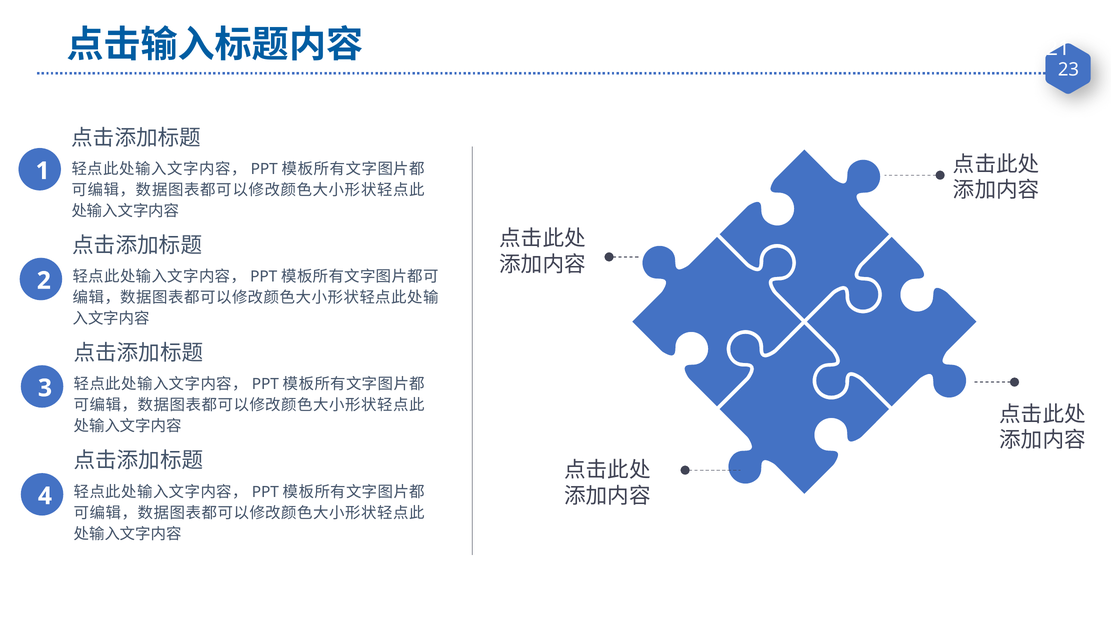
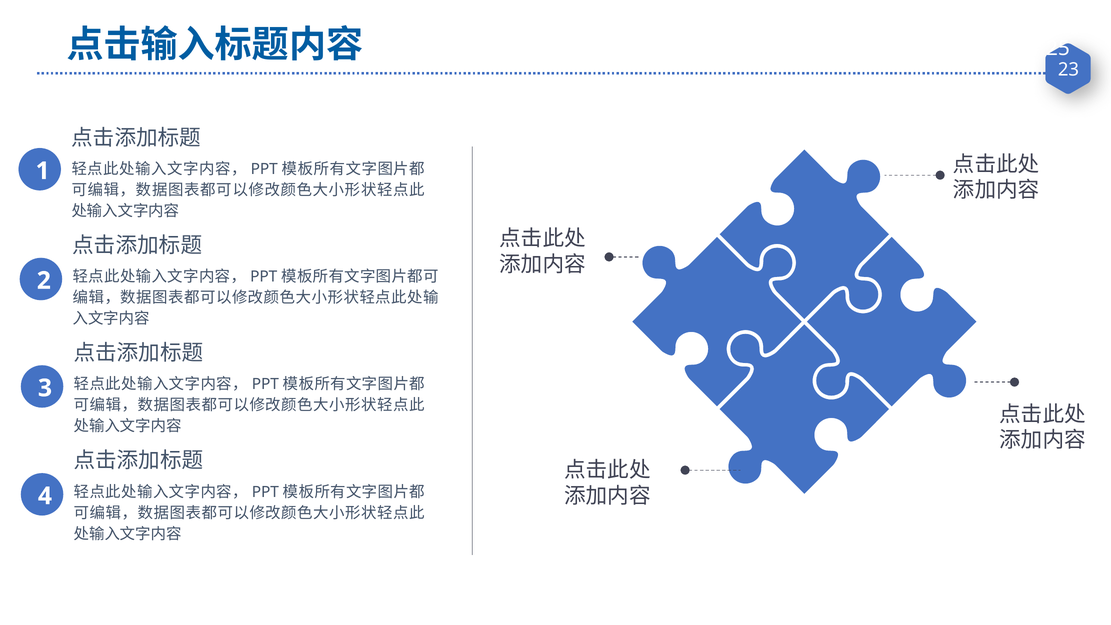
21: 21 -> 25
